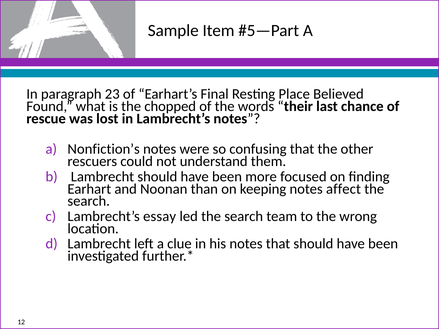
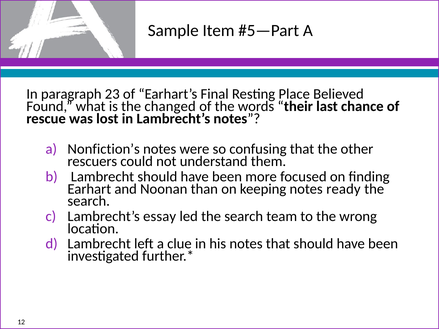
chopped: chopped -> changed
affect: affect -> ready
